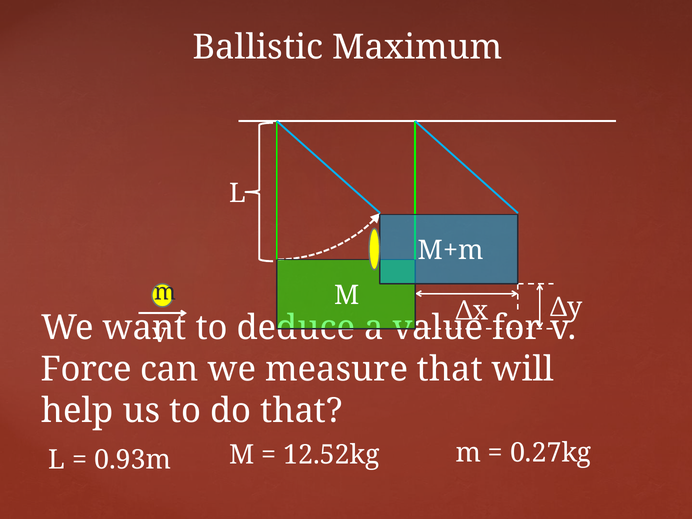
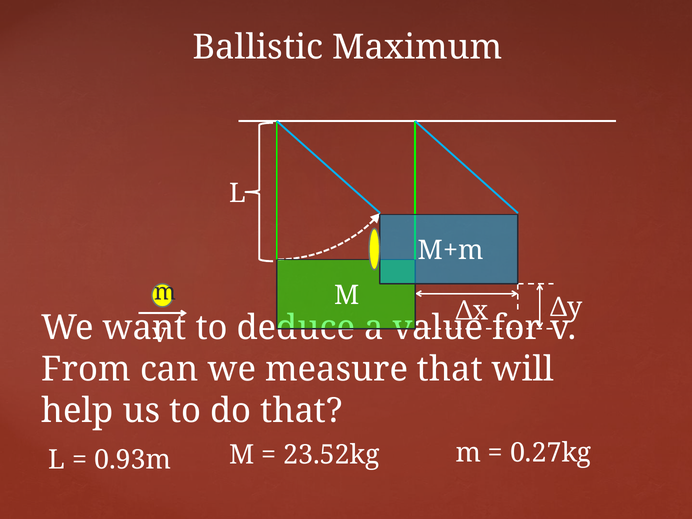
Force: Force -> From
12.52kg: 12.52kg -> 23.52kg
